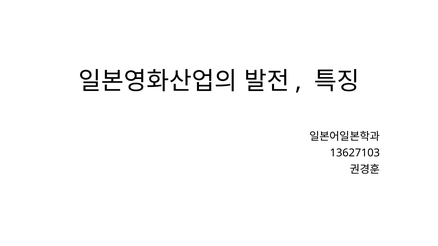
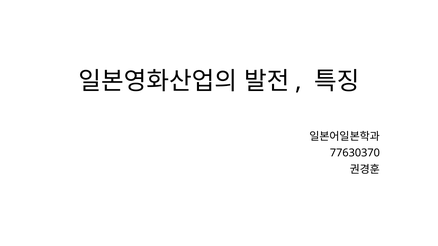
13627103: 13627103 -> 77630370
